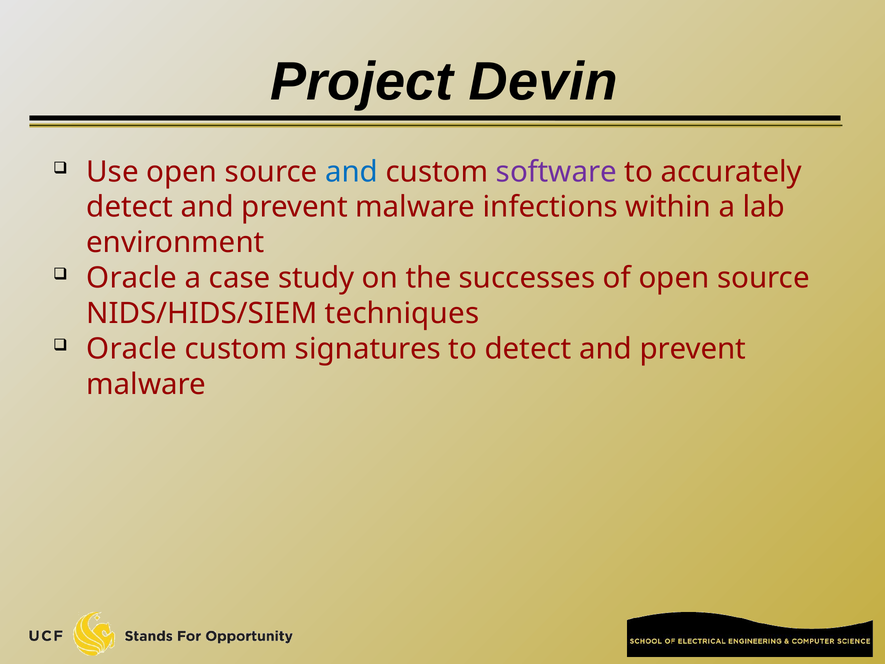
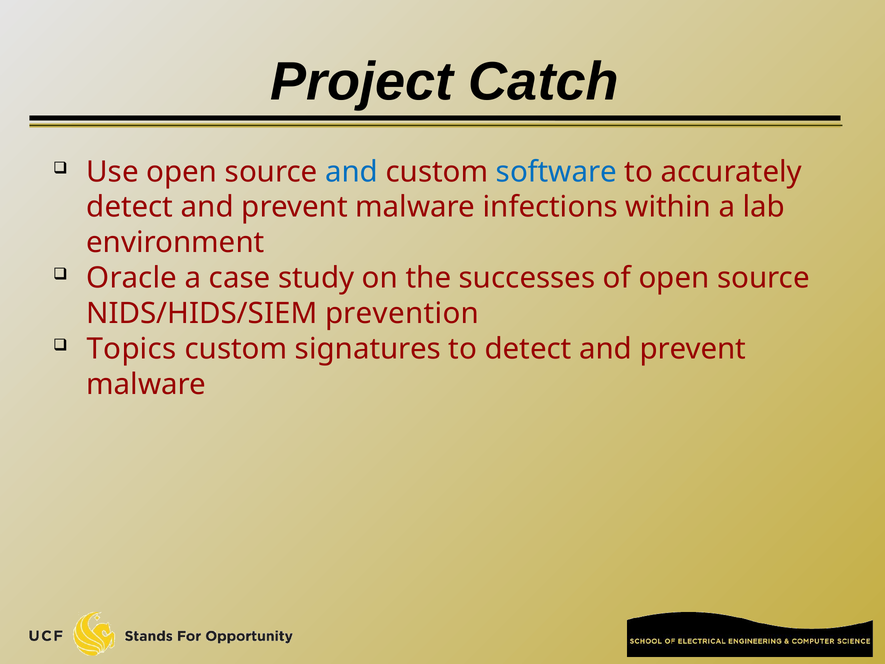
Devin: Devin -> Catch
software colour: purple -> blue
techniques: techniques -> prevention
Oracle at (132, 349): Oracle -> Topics
